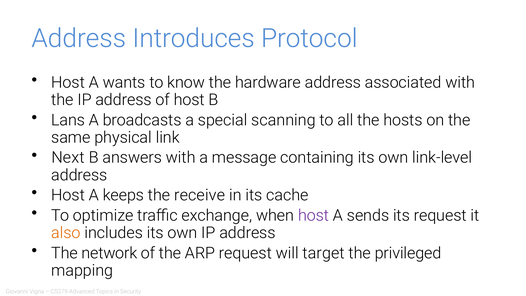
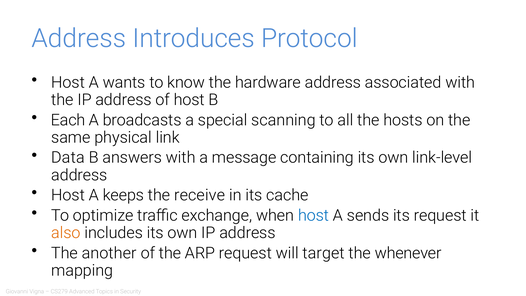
Lans: Lans -> Each
Next: Next -> Data
host at (314, 215) colour: purple -> blue
network: network -> another
privileged: privileged -> whenever
